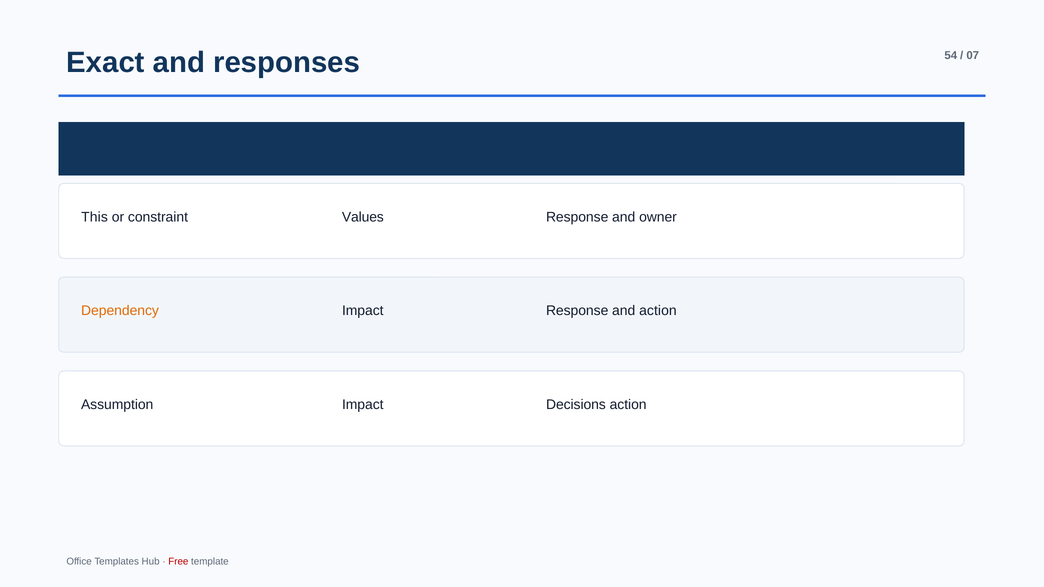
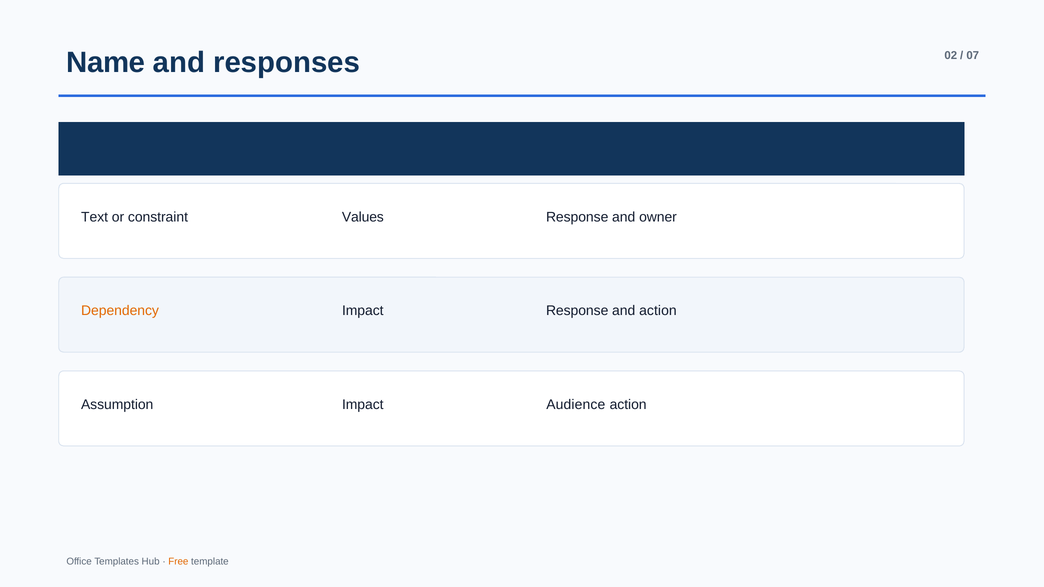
Exact: Exact -> Name
54: 54 -> 02
This: This -> Text
Decisions: Decisions -> Audience
Free colour: red -> orange
